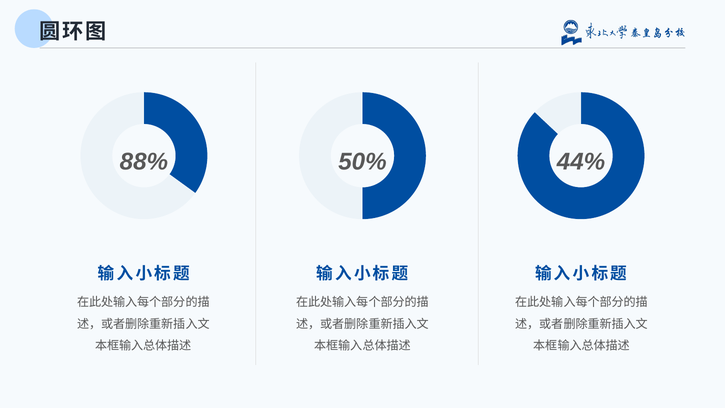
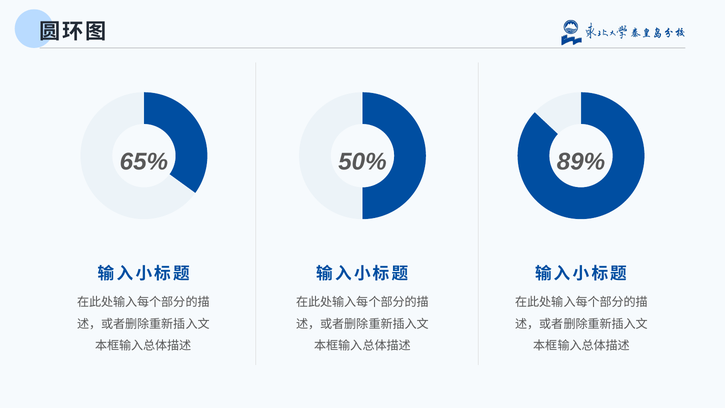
88%: 88% -> 65%
44%: 44% -> 89%
